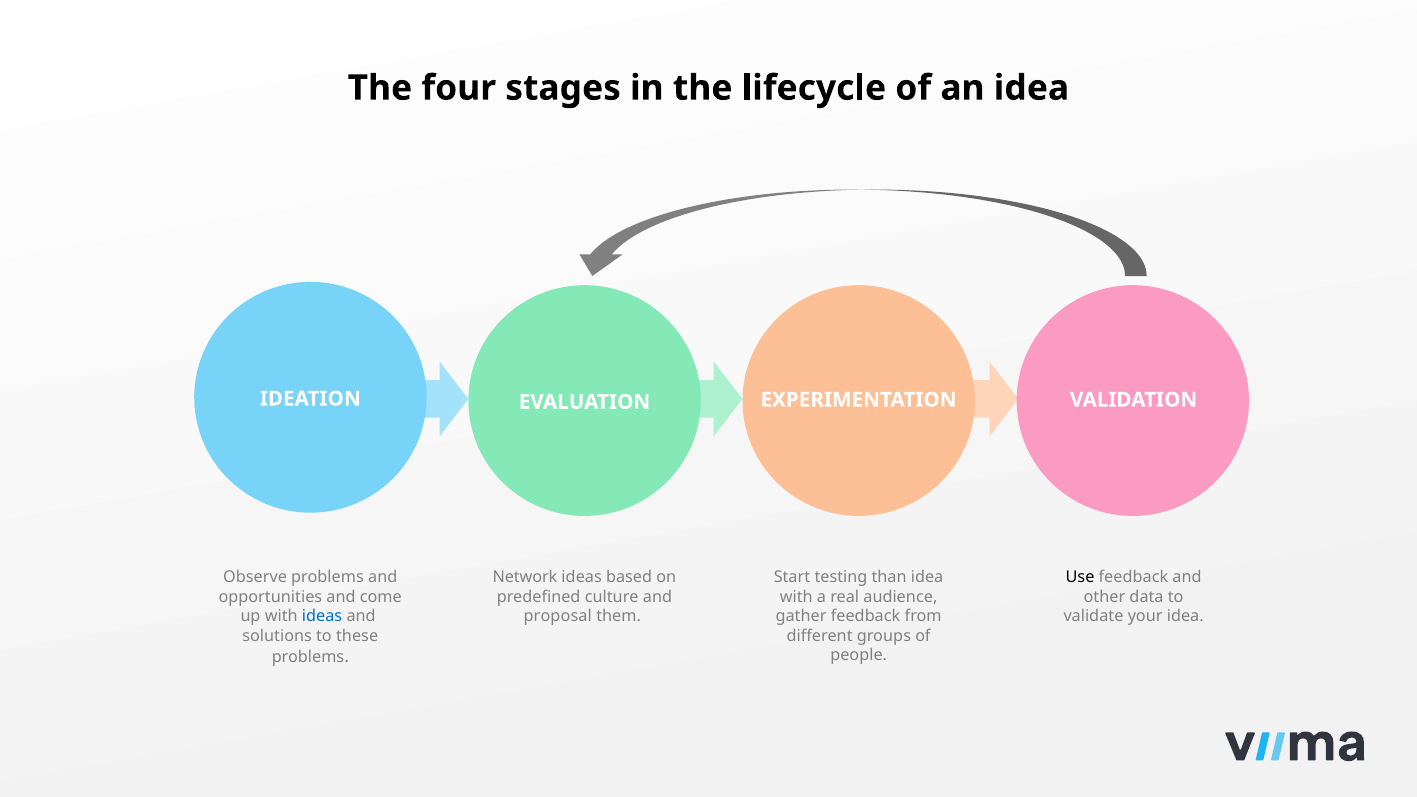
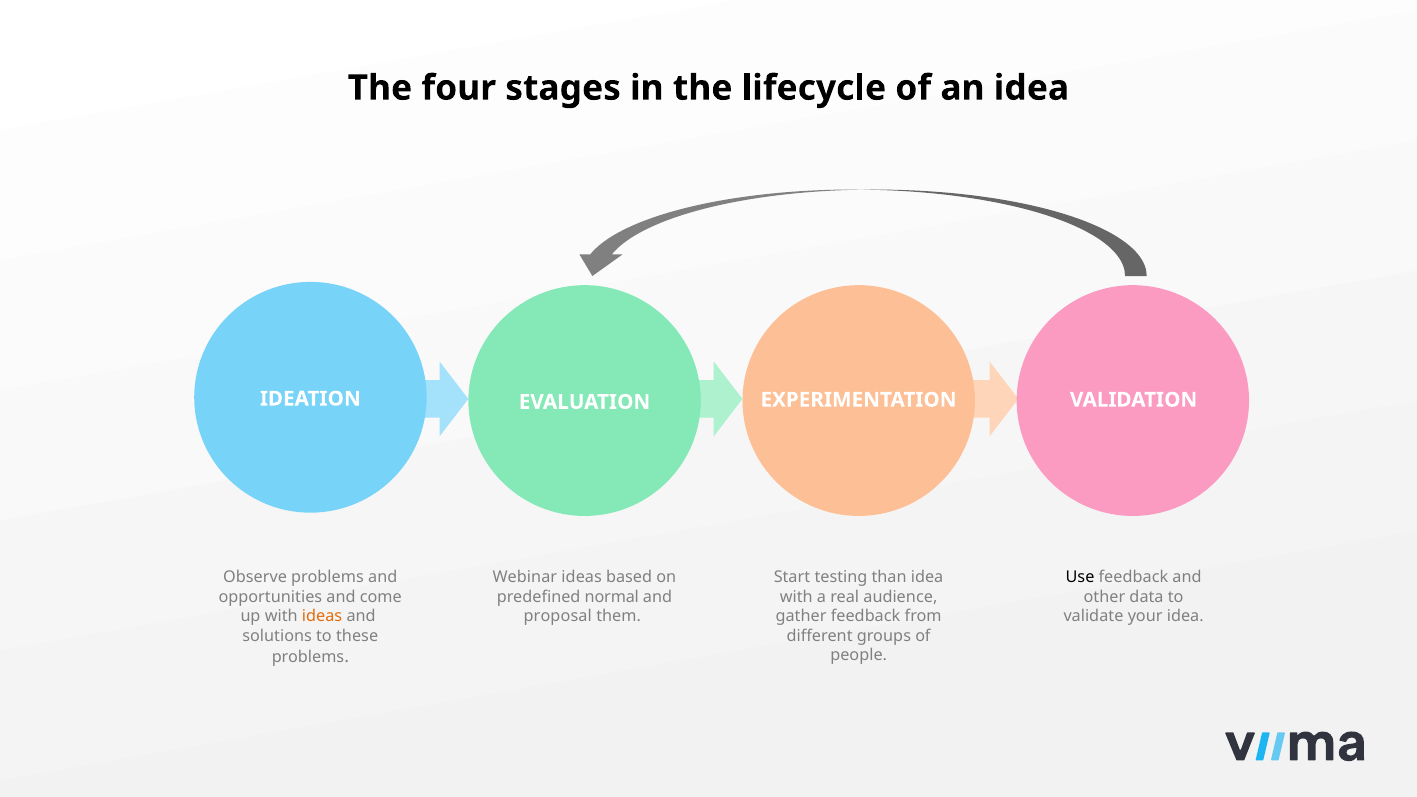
Network: Network -> Webinar
culture: culture -> normal
ideas at (322, 617) colour: blue -> orange
